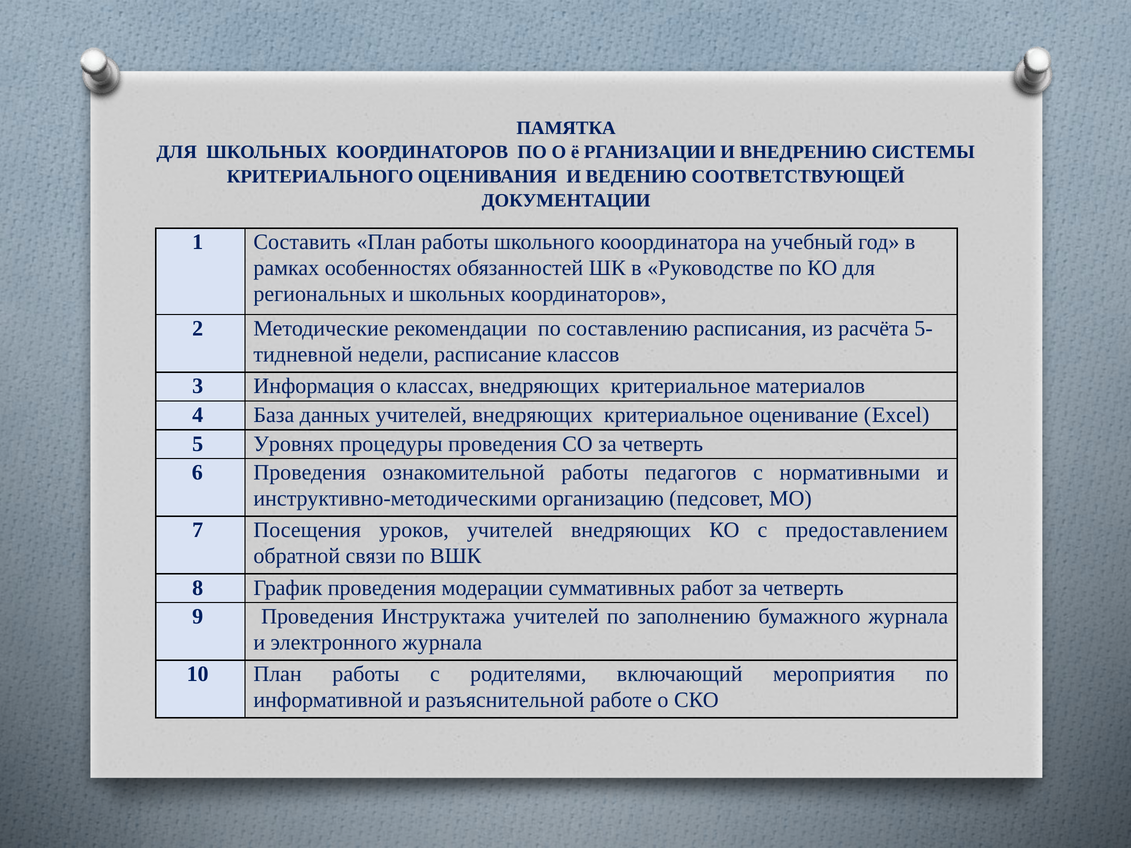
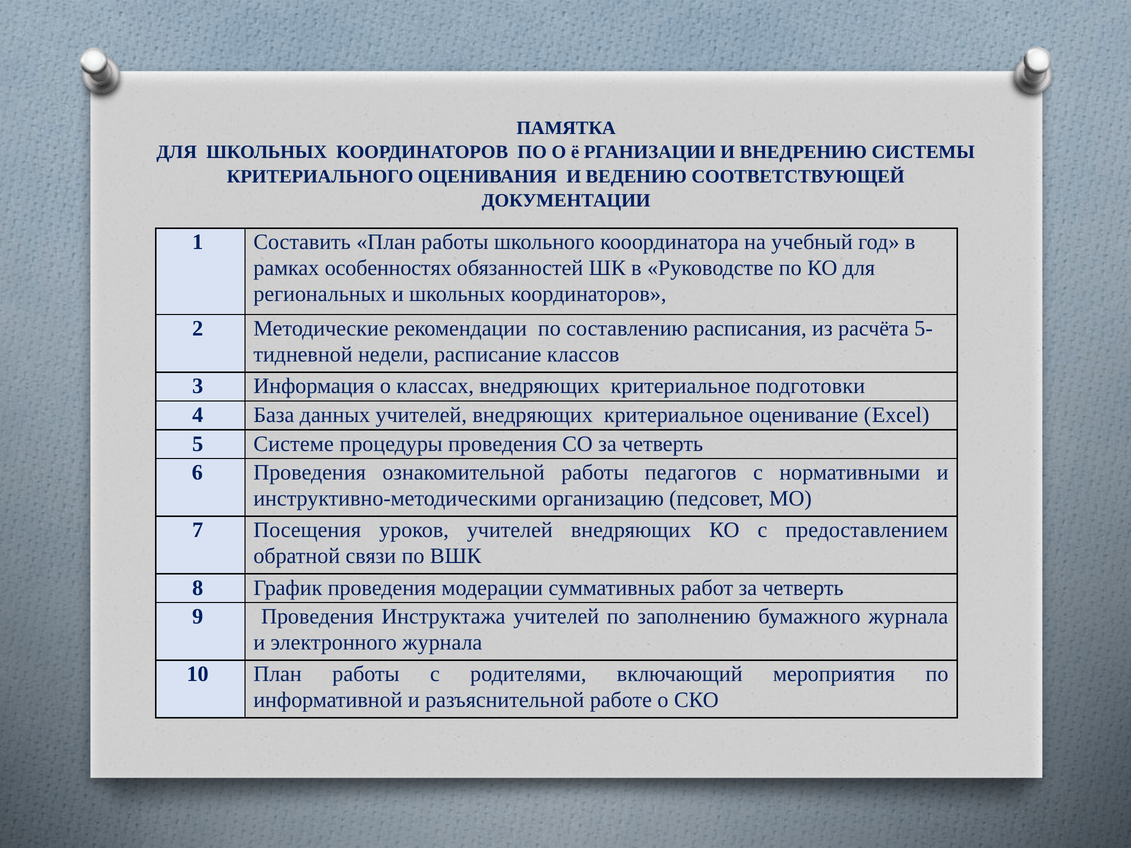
материалов: материалов -> подготовки
Уровнях: Уровнях -> Системе
